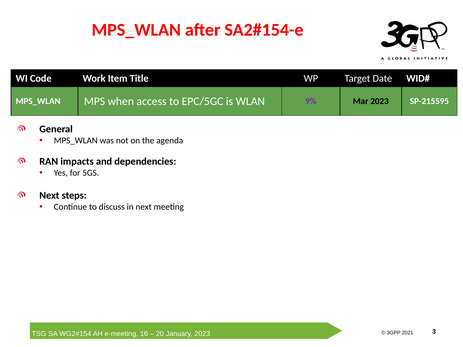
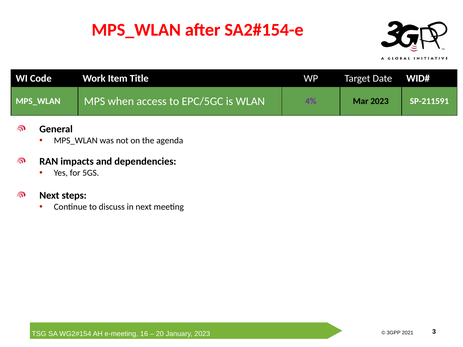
9%: 9% -> 4%
SP-215595: SP-215595 -> SP-211591
